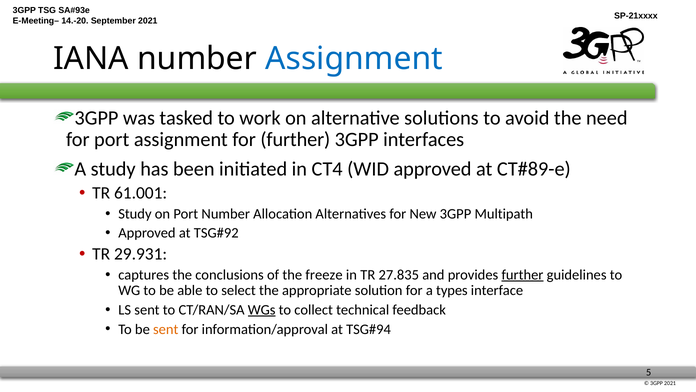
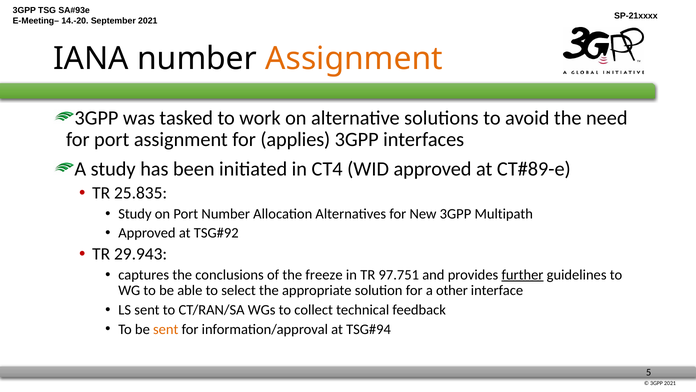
Assignment at (354, 58) colour: blue -> orange
for further: further -> applies
61.001: 61.001 -> 25.835
29.931: 29.931 -> 29.943
27.835: 27.835 -> 97.751
types: types -> other
WGs underline: present -> none
